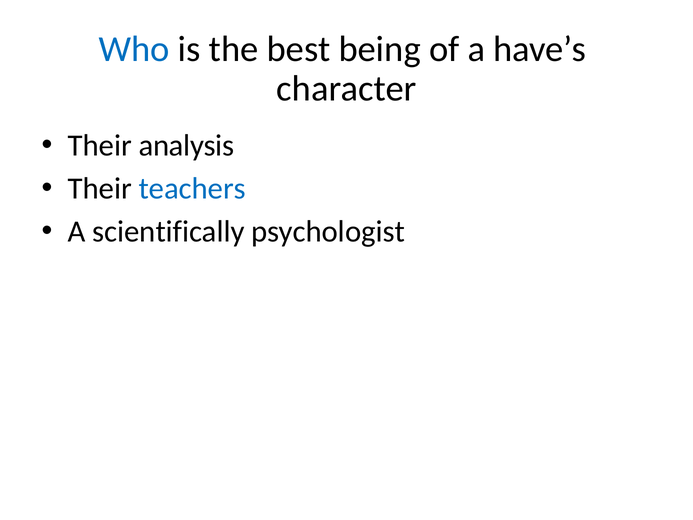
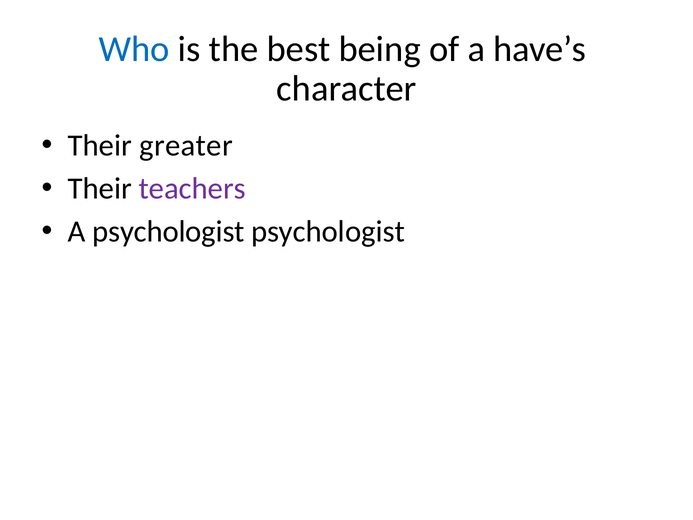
analysis: analysis -> greater
teachers colour: blue -> purple
A scientifically: scientifically -> psychologist
